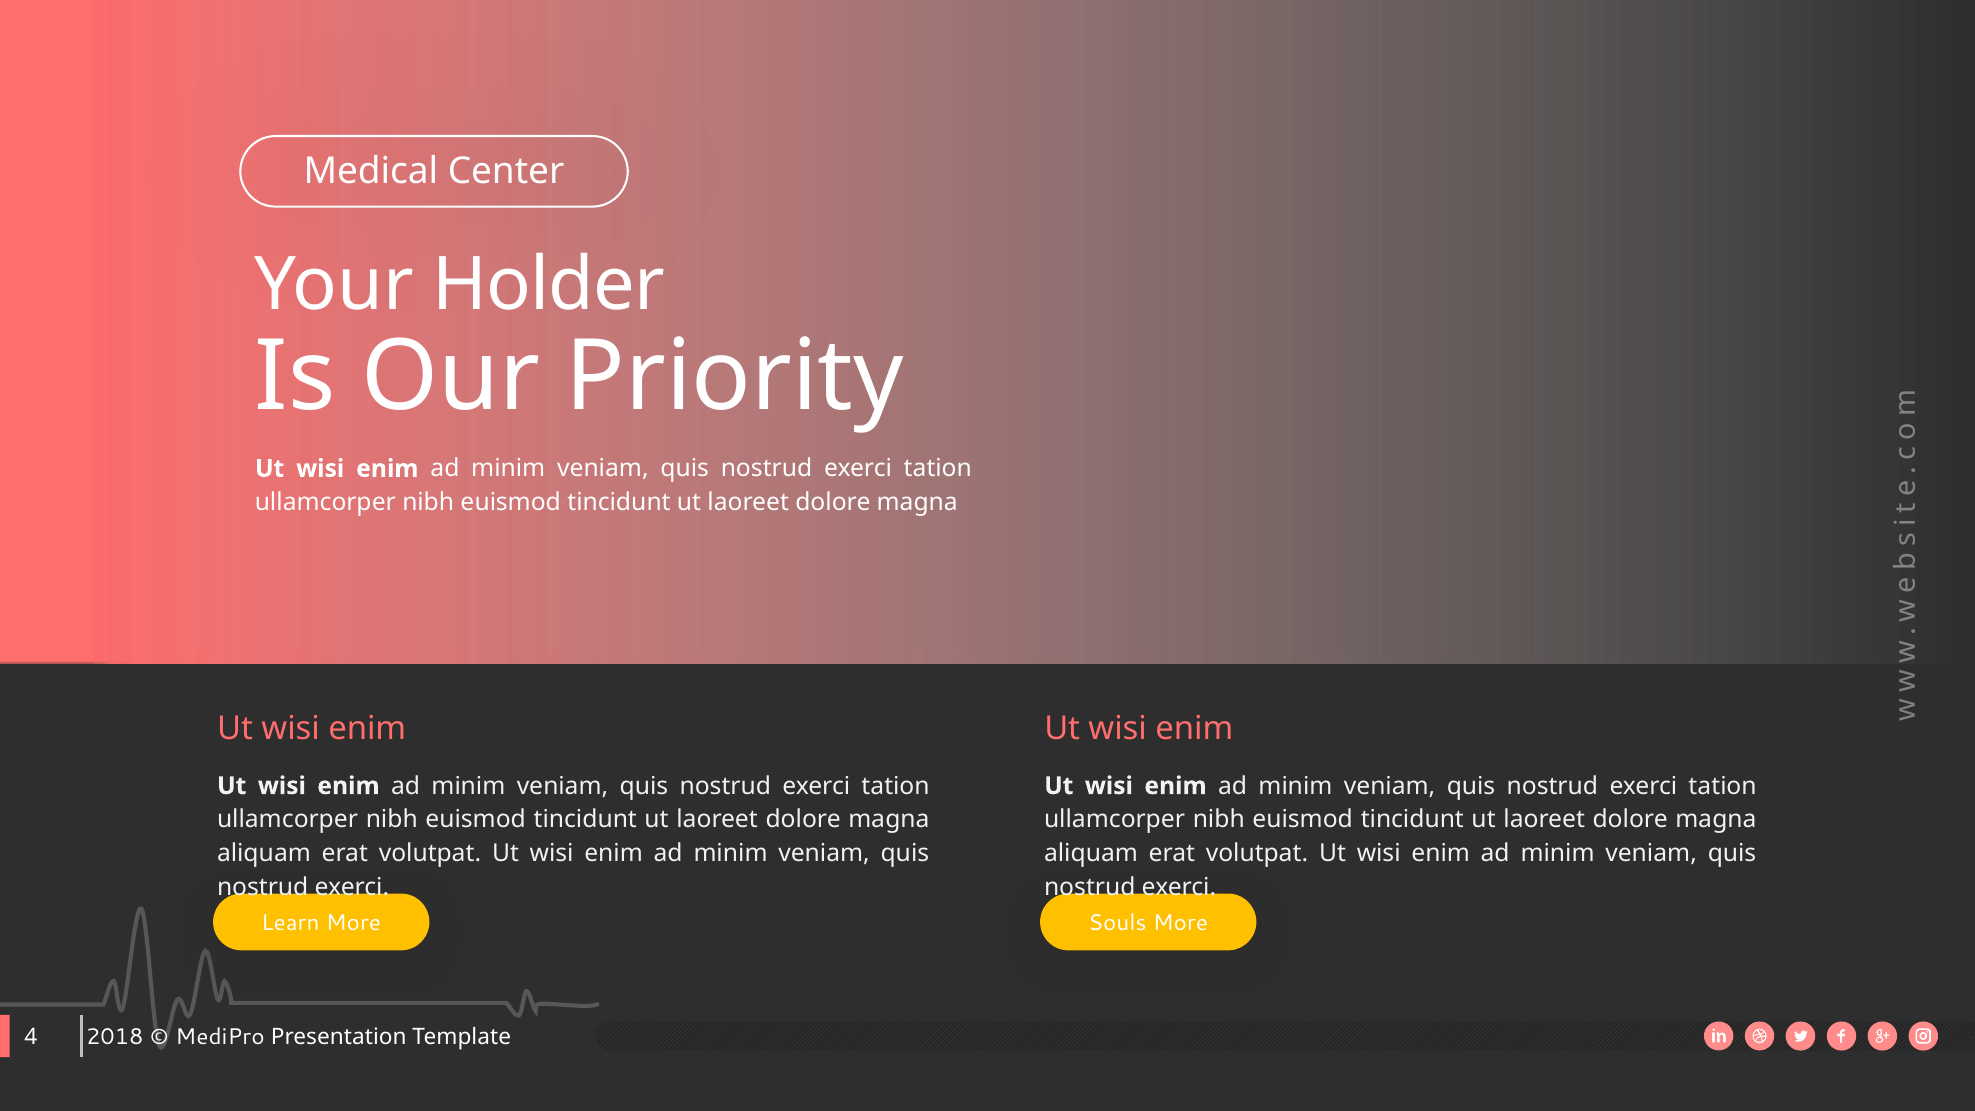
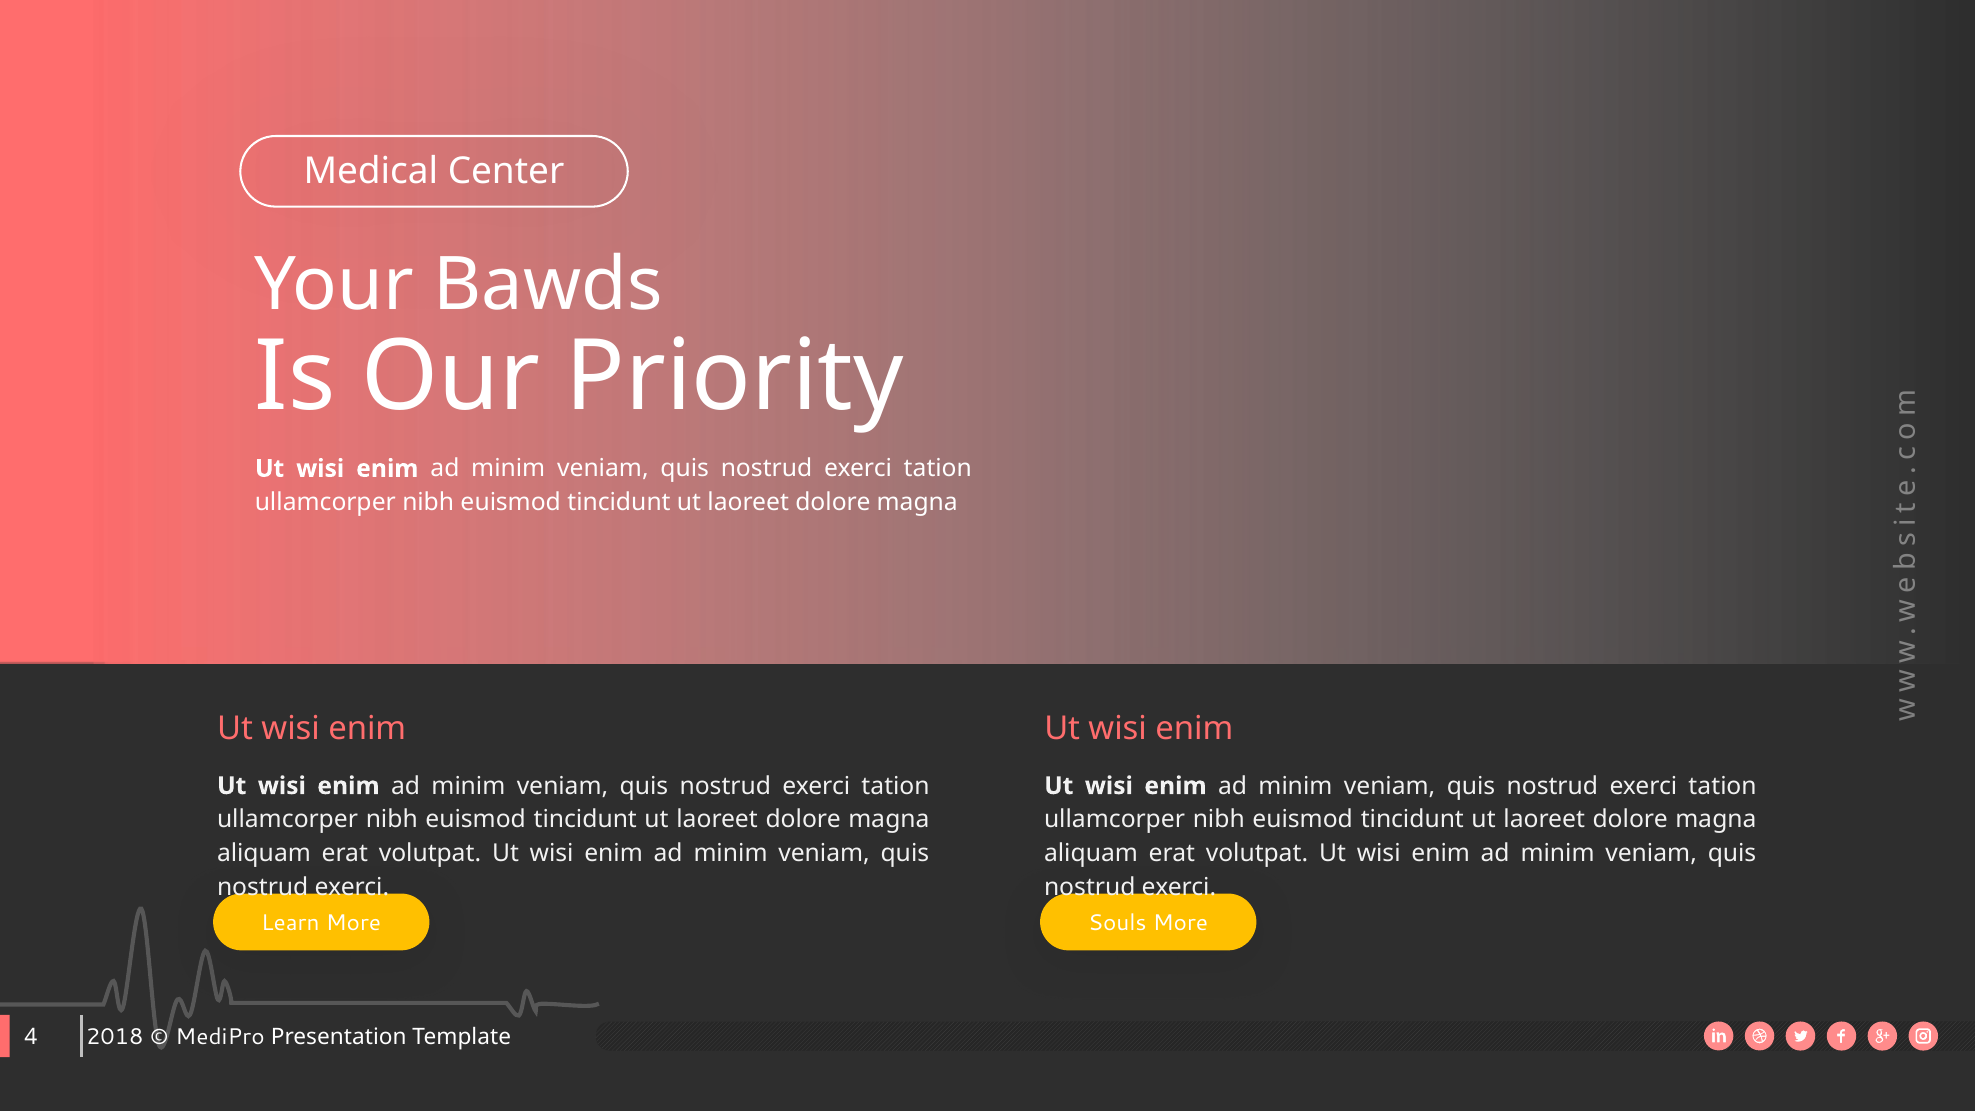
Holder: Holder -> Bawds
